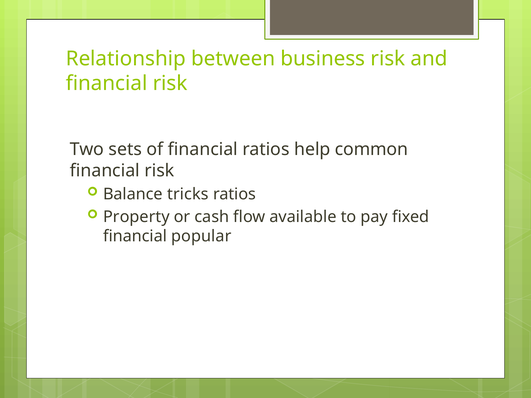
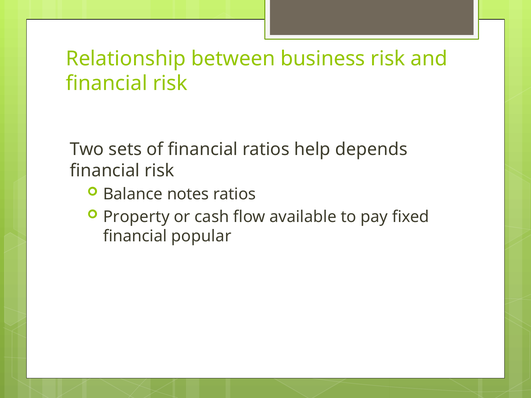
common: common -> depends
tricks: tricks -> notes
